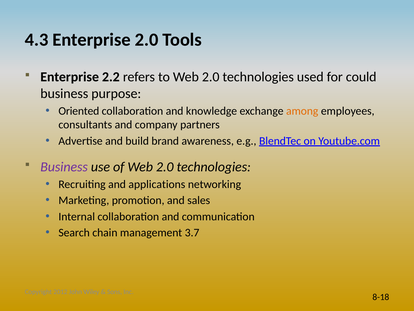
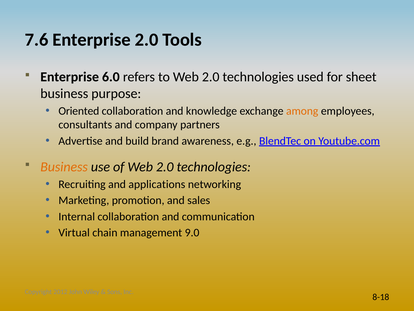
4.3: 4.3 -> 7.6
2.2: 2.2 -> 6.0
could: could -> sheet
Business at (64, 167) colour: purple -> orange
Search: Search -> Virtual
3.7: 3.7 -> 9.0
